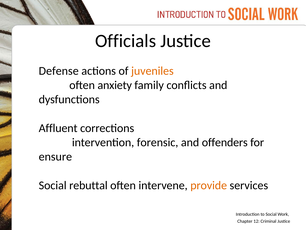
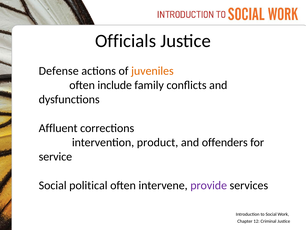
anxiety: anxiety -> include
forensic: forensic -> product
ensure: ensure -> service
rebuttal: rebuttal -> political
provide colour: orange -> purple
